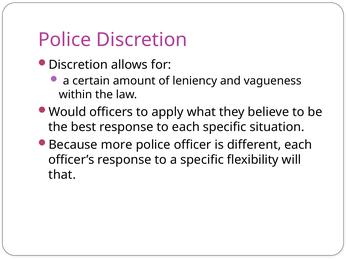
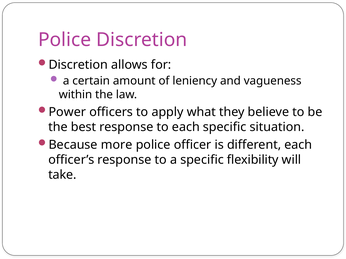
Would: Would -> Power
that: that -> take
